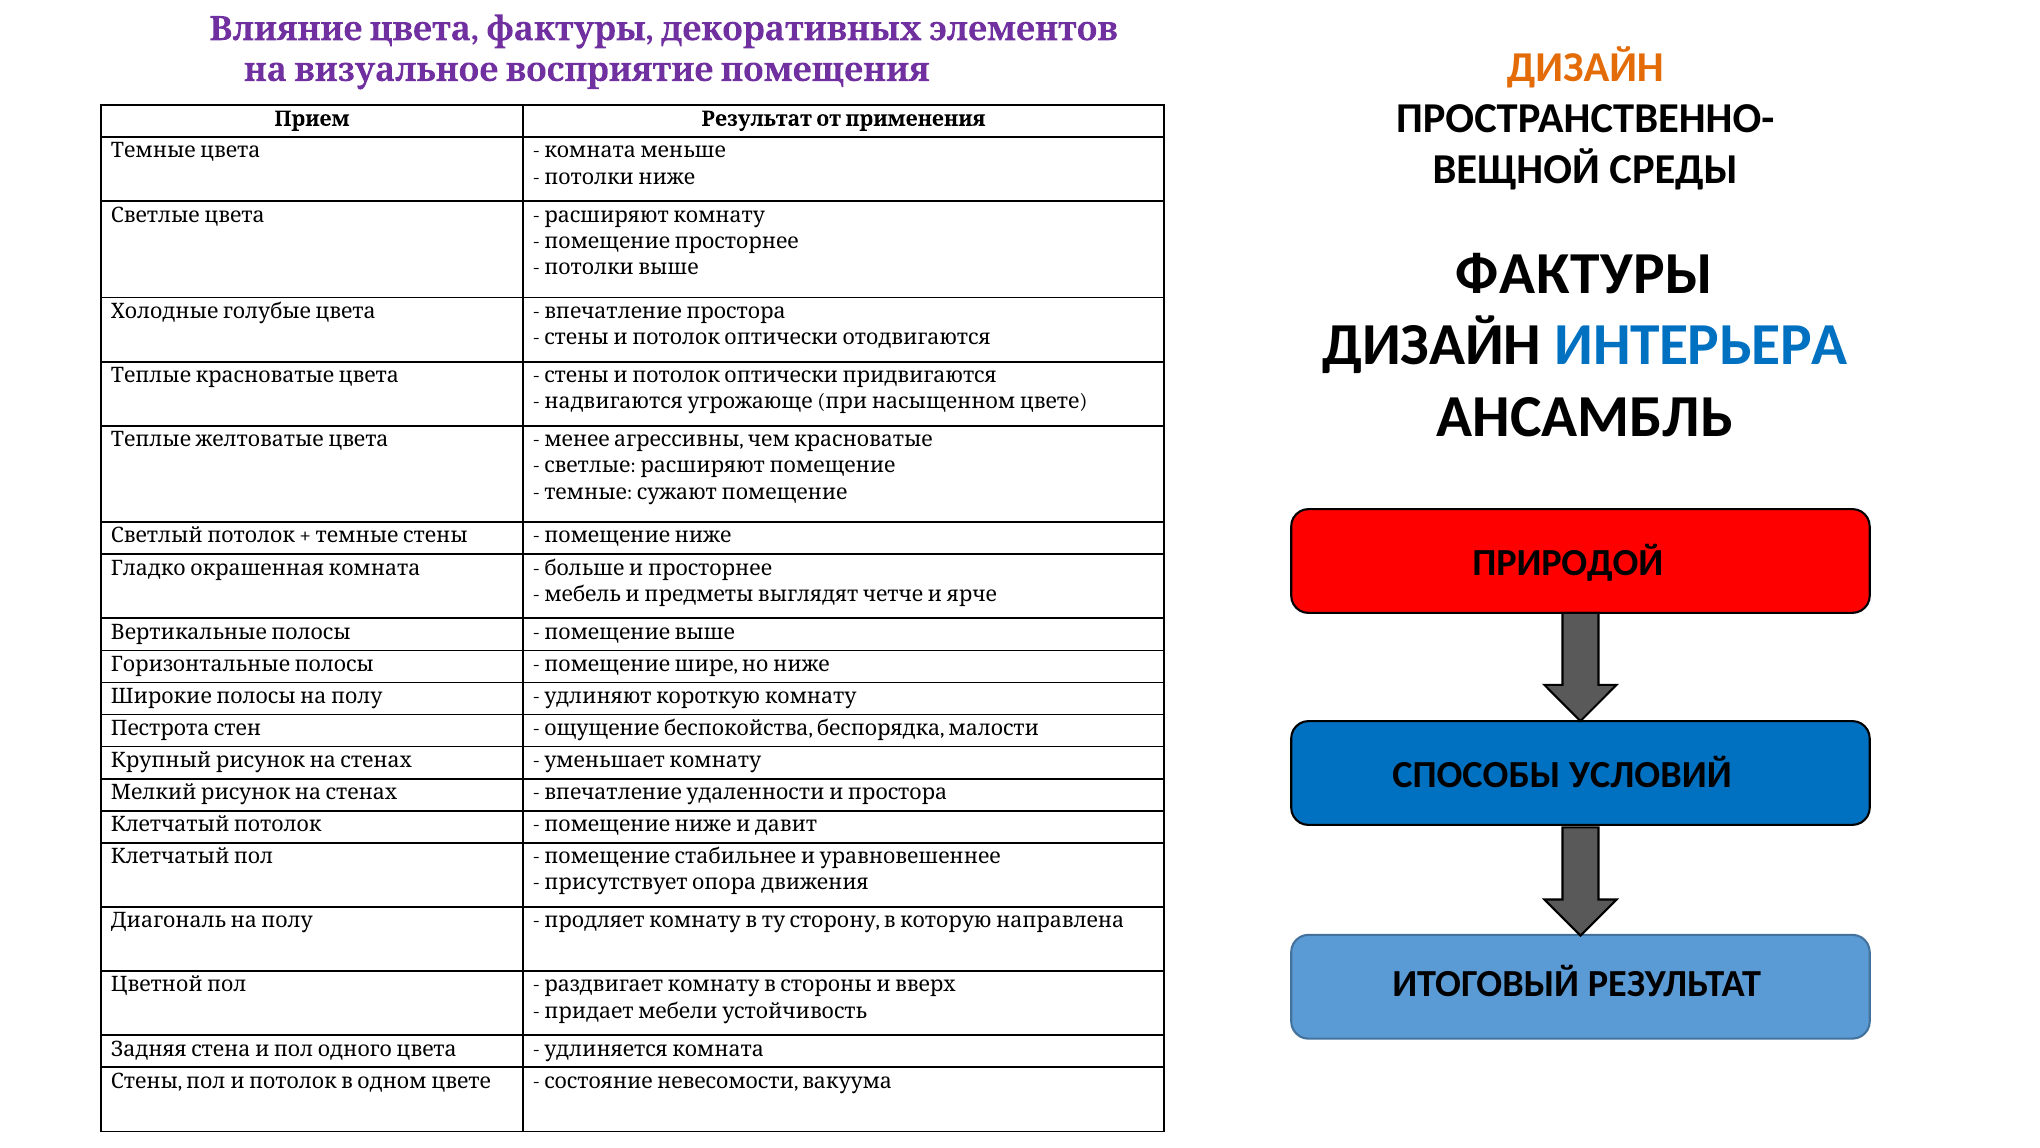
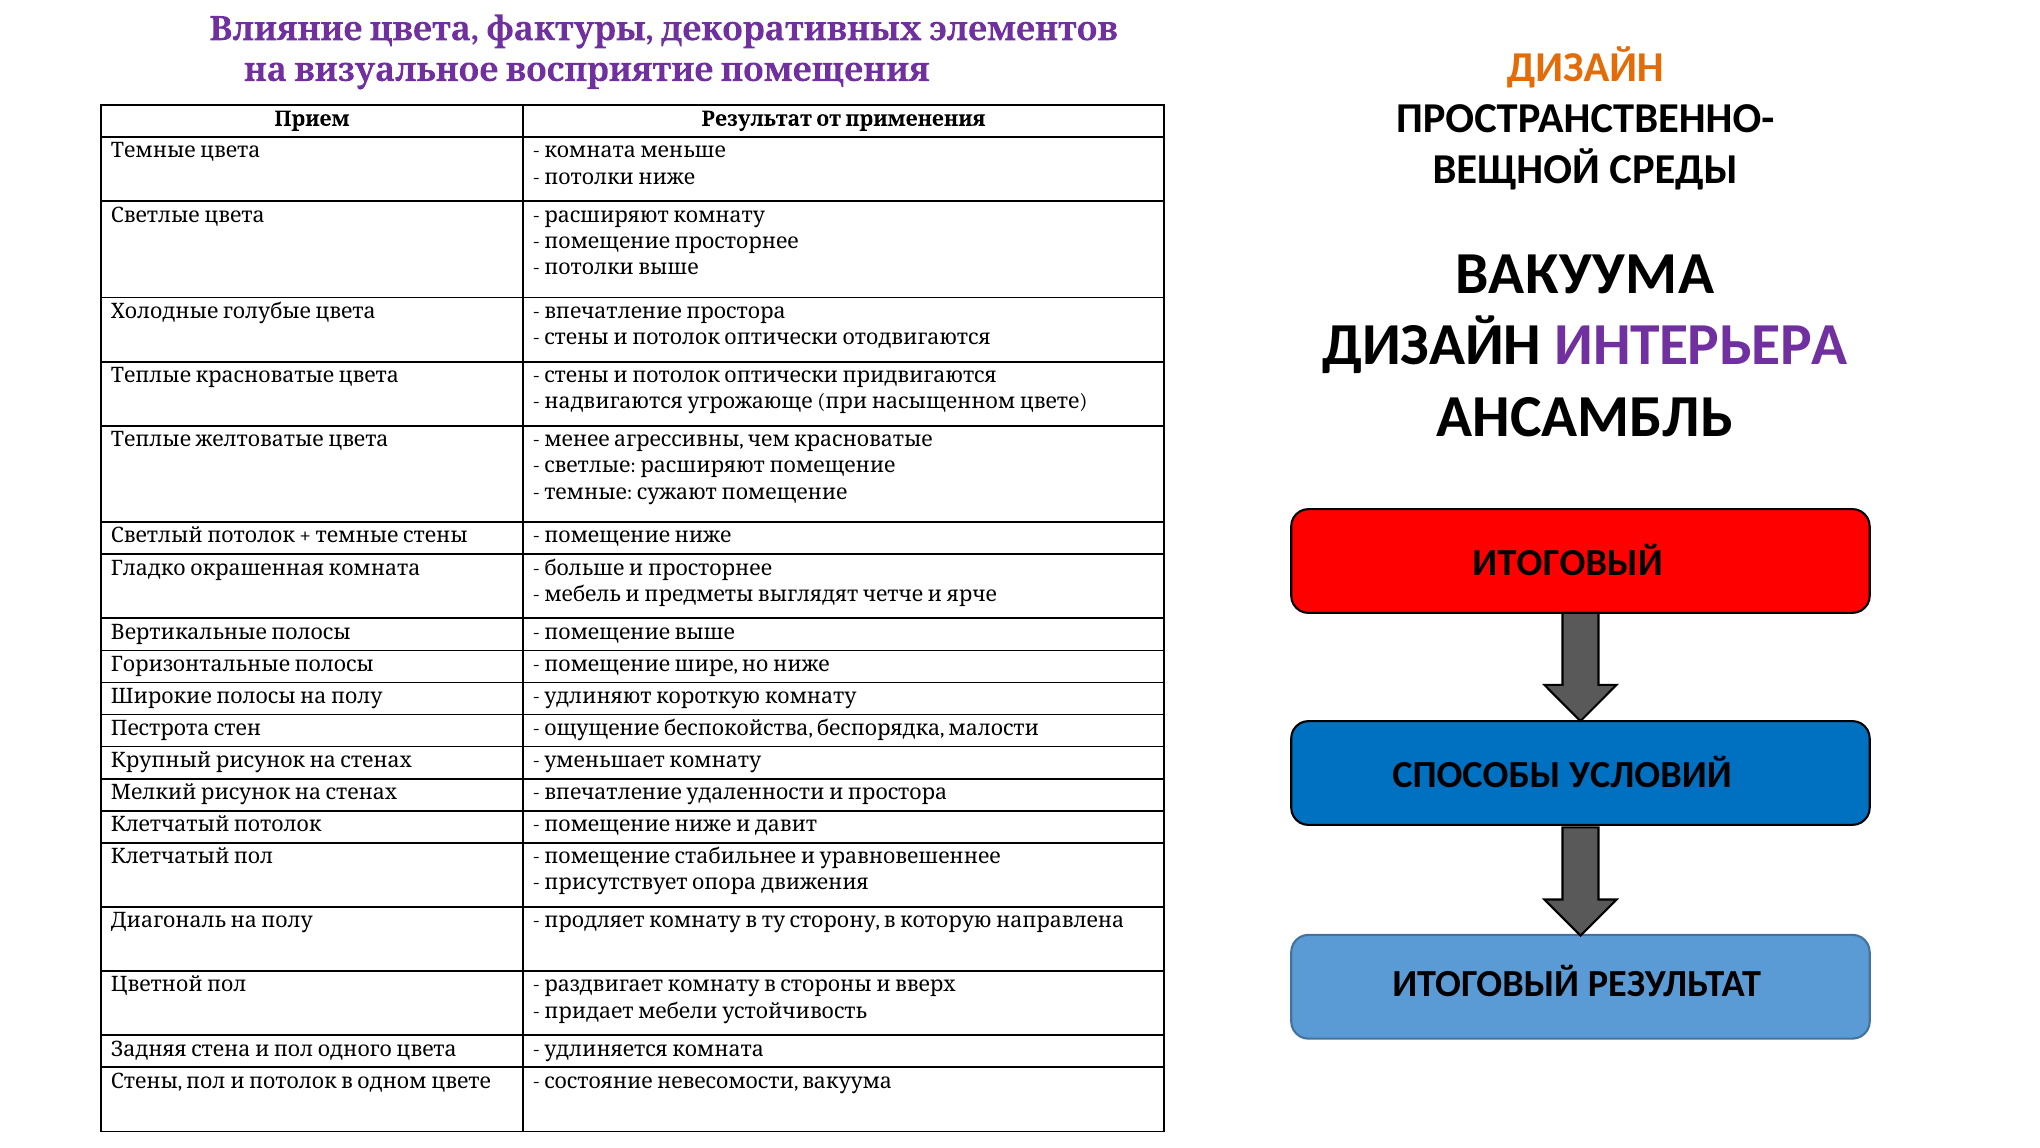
ФАКТУРЫ at (1585, 274): ФАКТУРЫ -> ВАКУУМА
ИНТЕРЬЕРА colour: blue -> purple
ПРИРОДОЙ at (1568, 563): ПРИРОДОЙ -> ИТОГОВЫЙ
